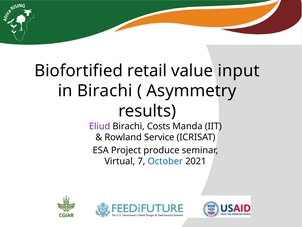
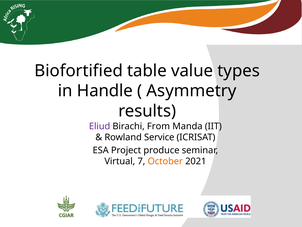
retail: retail -> table
input: input -> types
in Birachi: Birachi -> Handle
Costs: Costs -> From
October colour: blue -> orange
